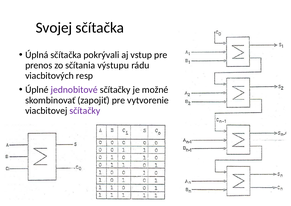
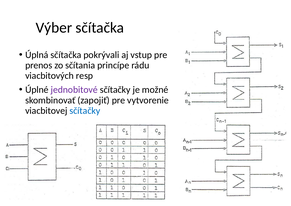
Svojej: Svojej -> Výber
výstupu: výstupu -> princípe
sčítačky at (85, 110) colour: purple -> blue
